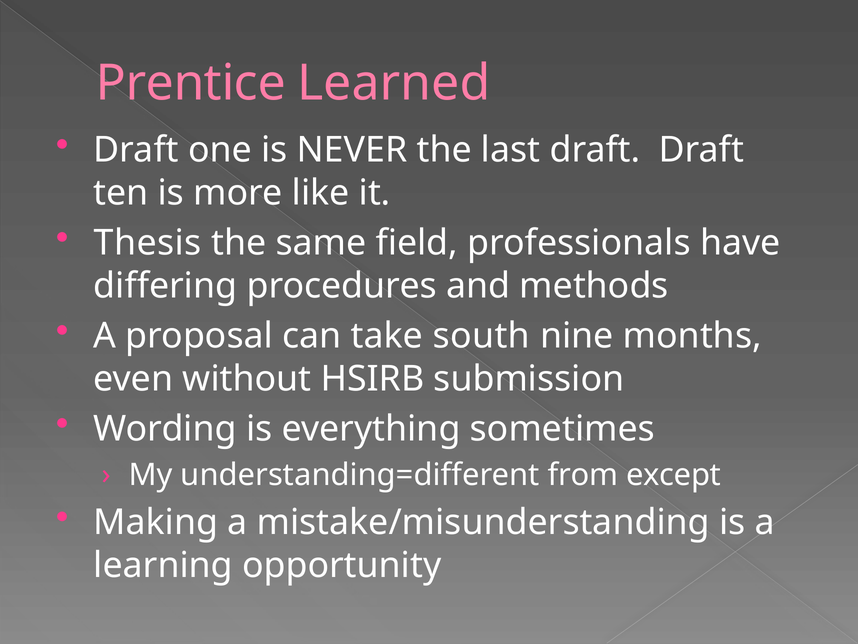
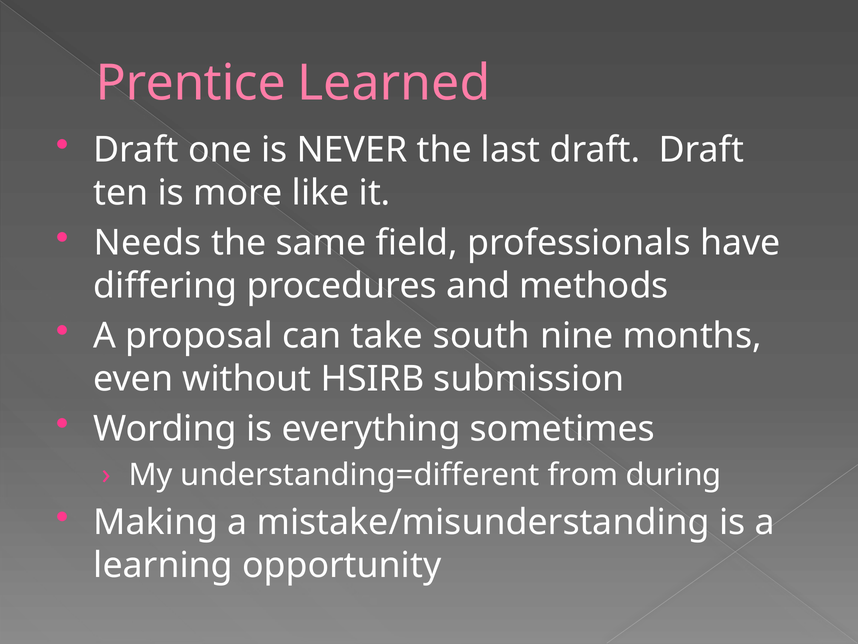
Thesis: Thesis -> Needs
except: except -> during
